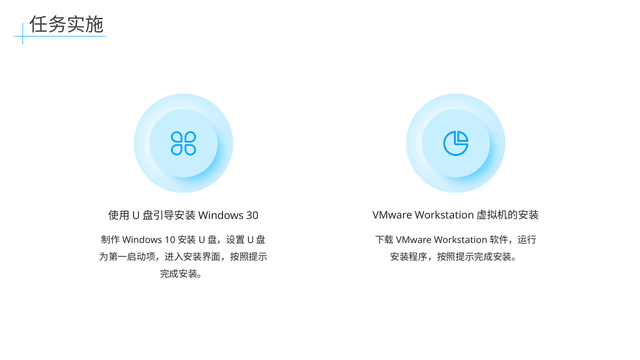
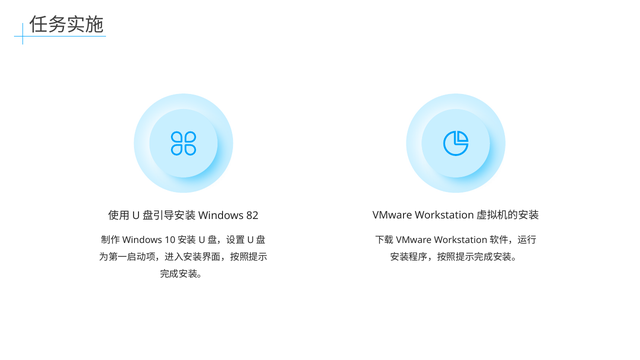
30: 30 -> 82
